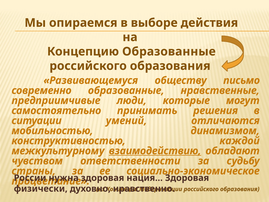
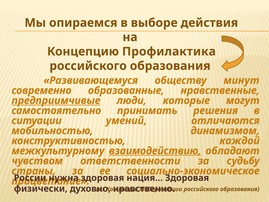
Концепцию Образованные: Образованные -> Профилактика
письмо: письмо -> минут
предприимчивые underline: none -> present
